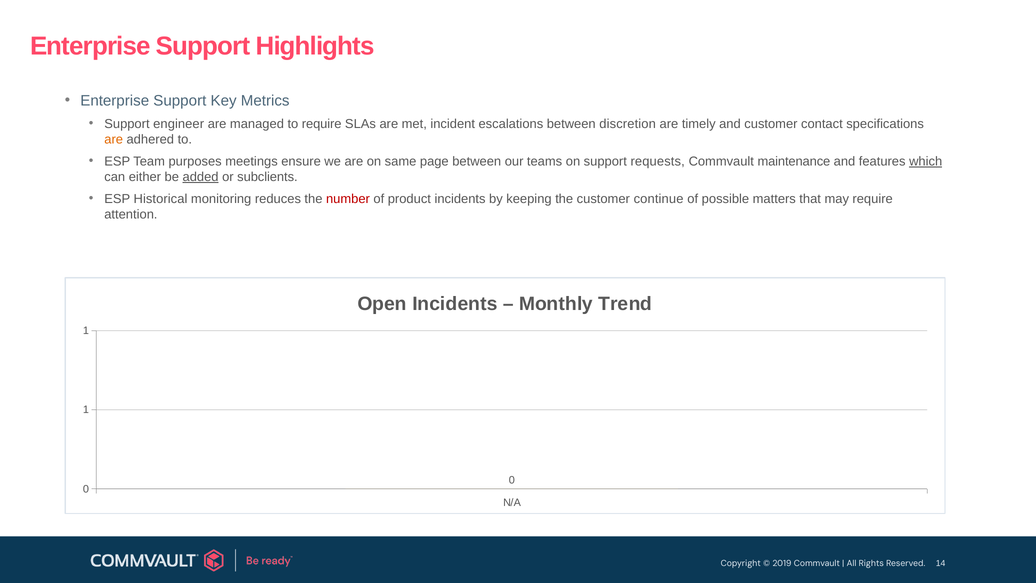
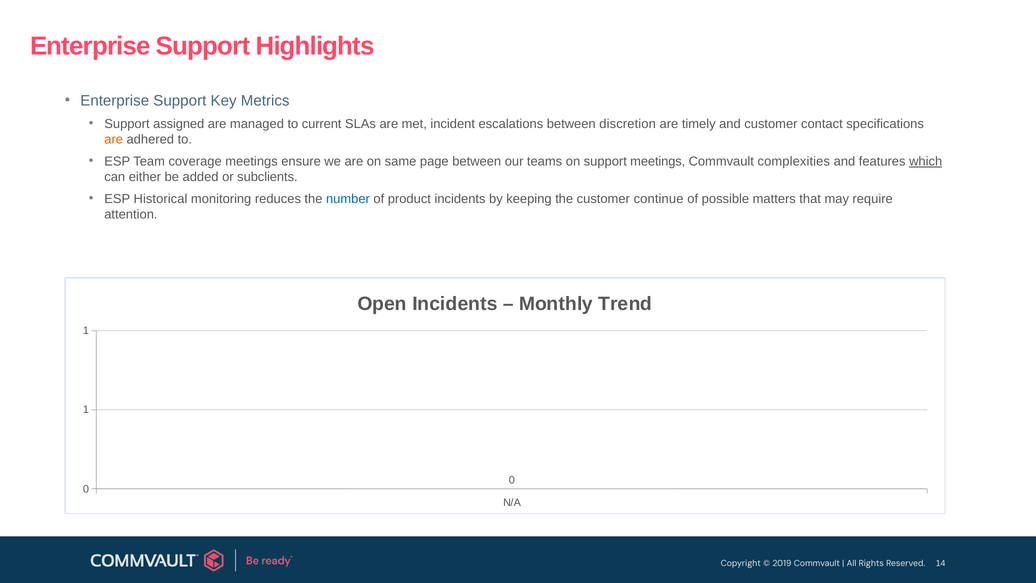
engineer: engineer -> assigned
to require: require -> current
purposes: purposes -> coverage
support requests: requests -> meetings
maintenance: maintenance -> complexities
added underline: present -> none
number colour: red -> blue
